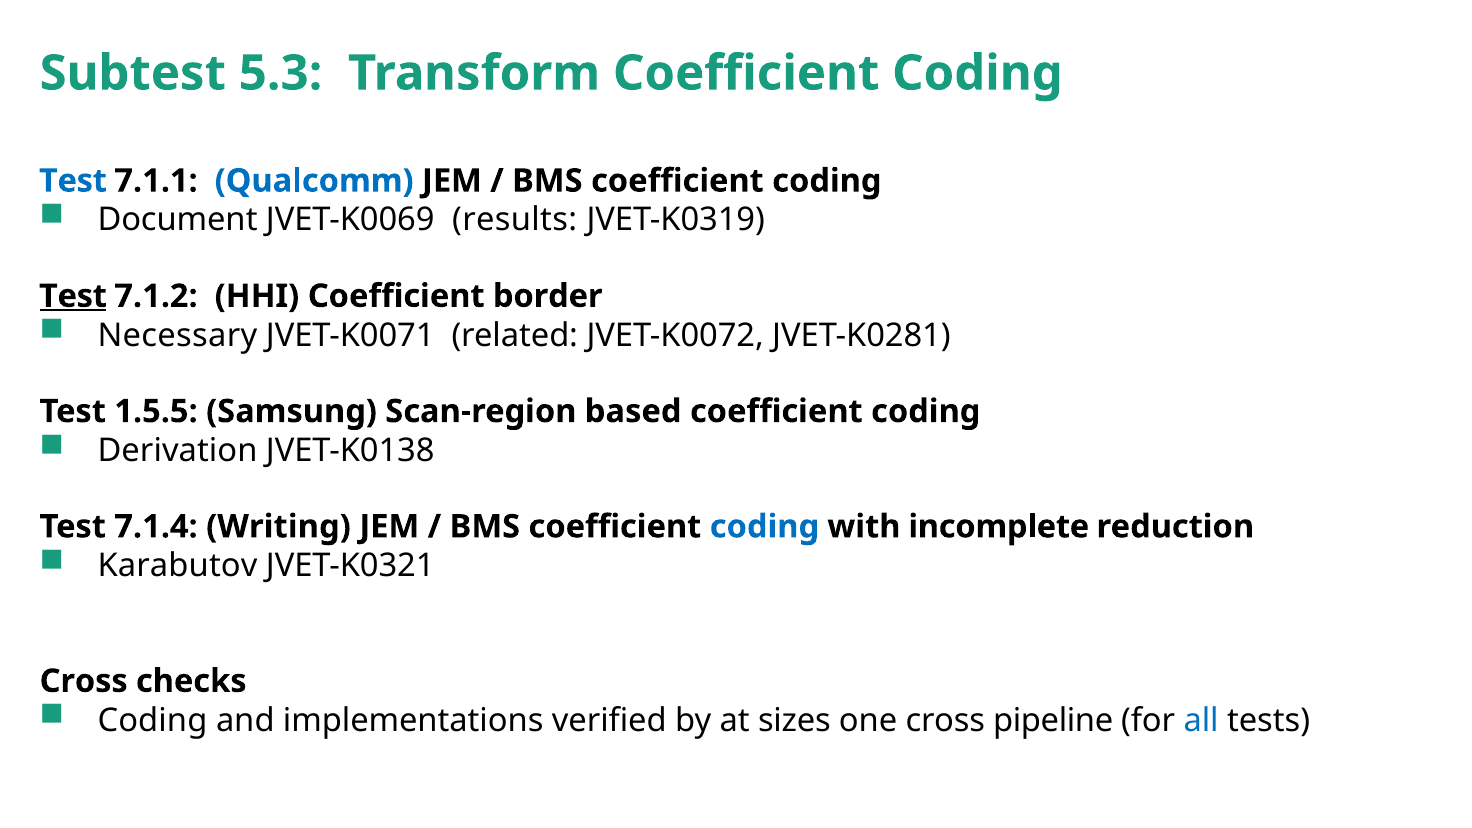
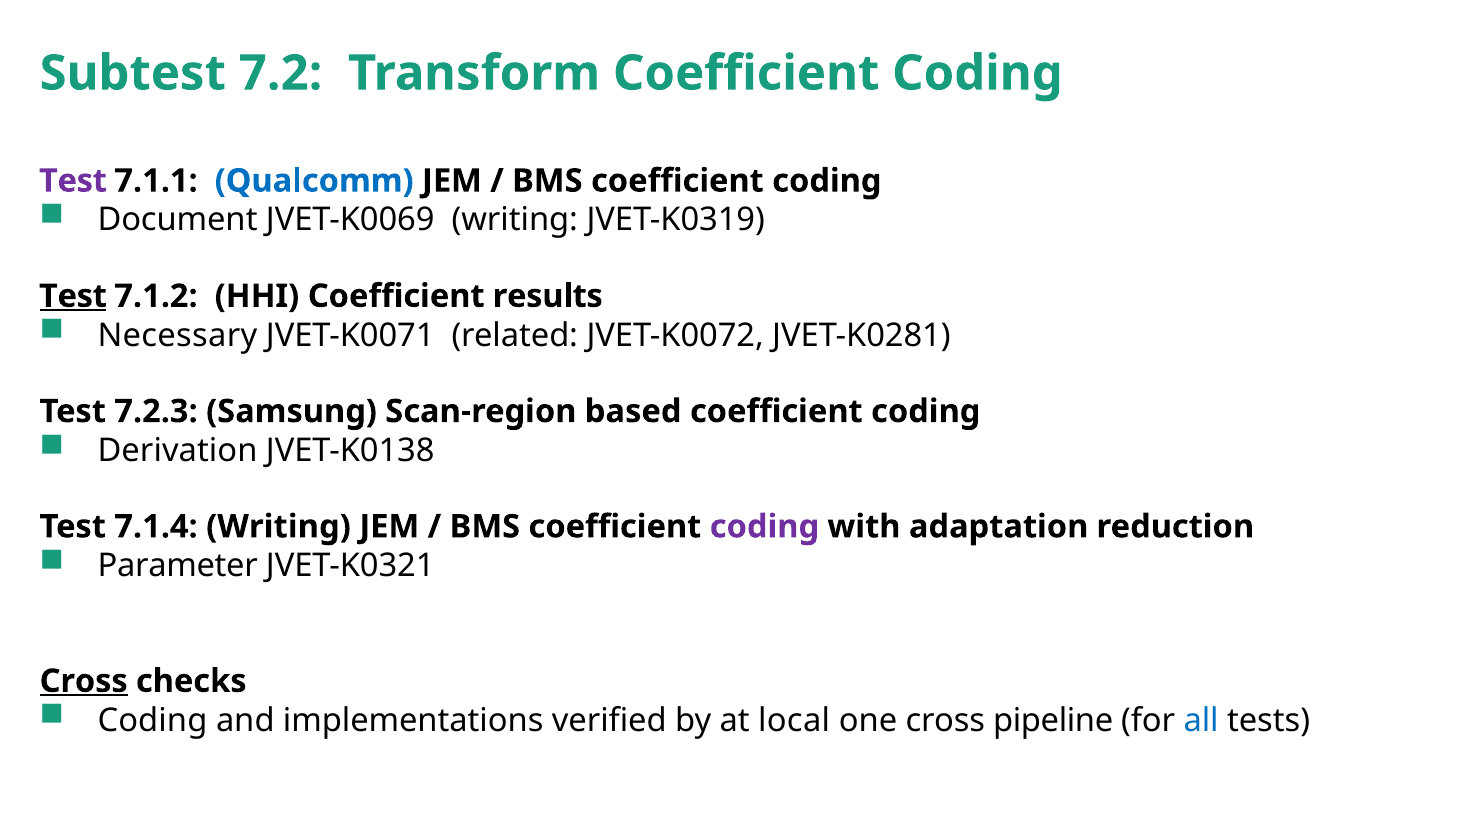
5.3: 5.3 -> 7.2
Test at (73, 181) colour: blue -> purple
JVET-K0069 results: results -> writing
border: border -> results
1.5.5: 1.5.5 -> 7.2.3
coding at (764, 527) colour: blue -> purple
incomplete: incomplete -> adaptation
Karabutov: Karabutov -> Parameter
Cross at (84, 681) underline: none -> present
sizes: sizes -> local
